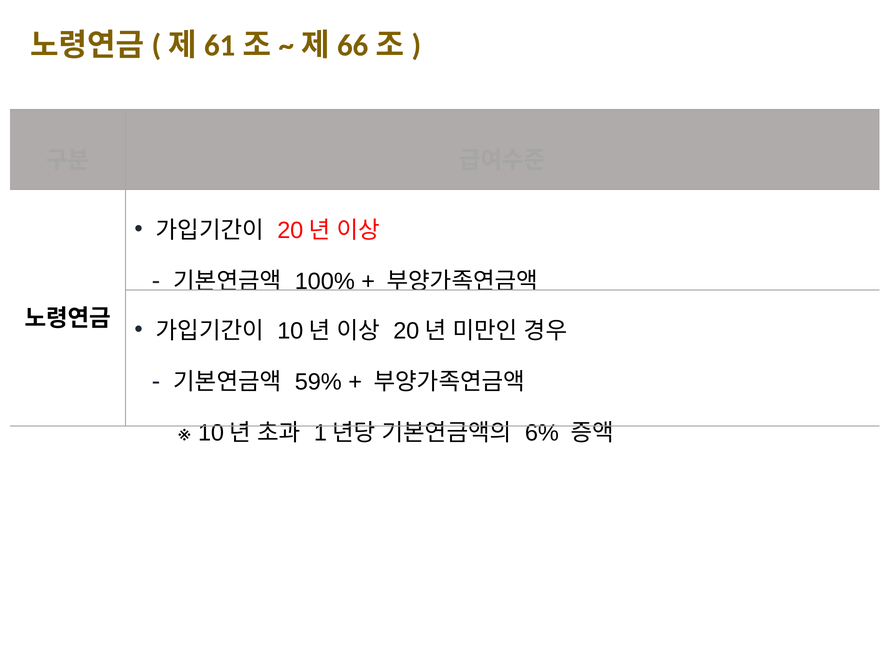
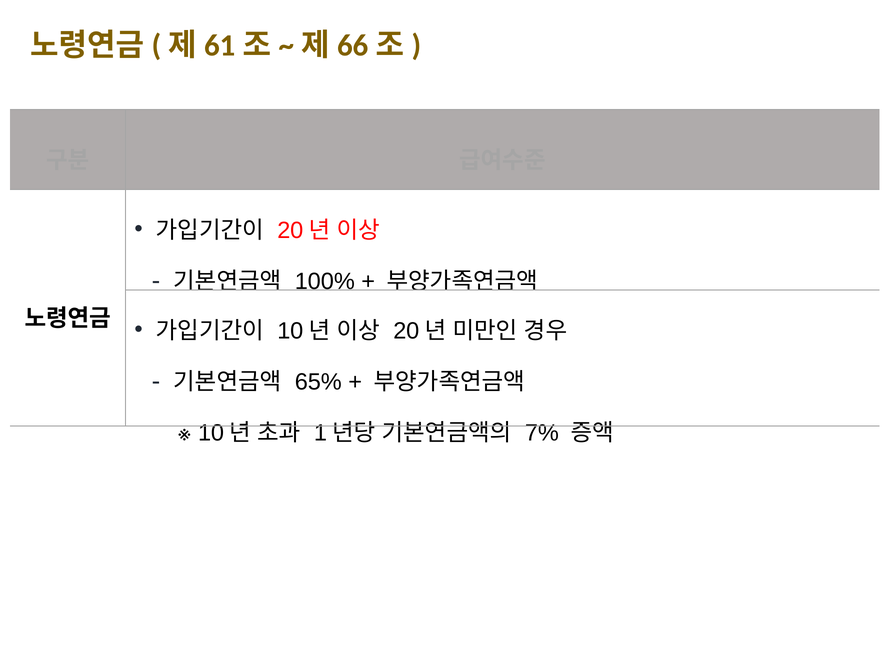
59%: 59% -> 65%
6%: 6% -> 7%
